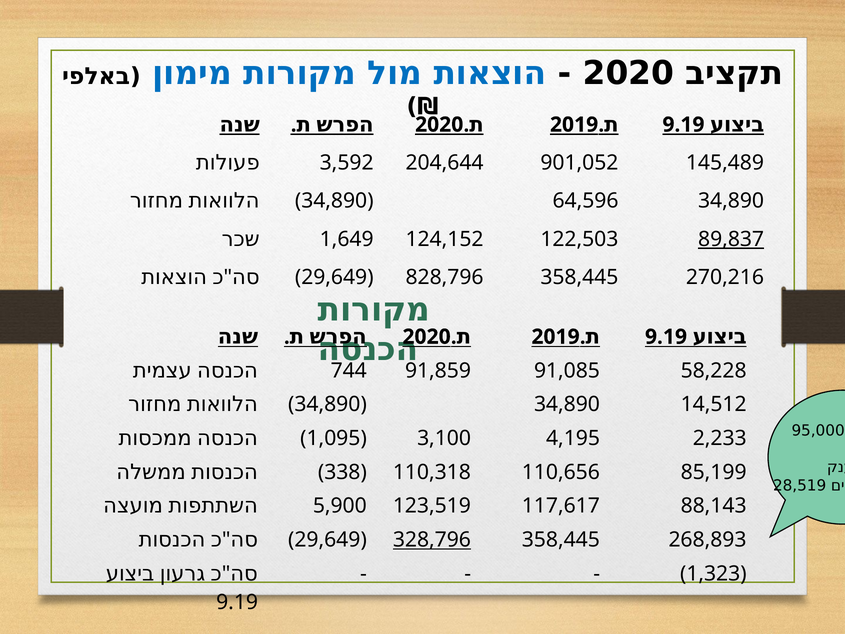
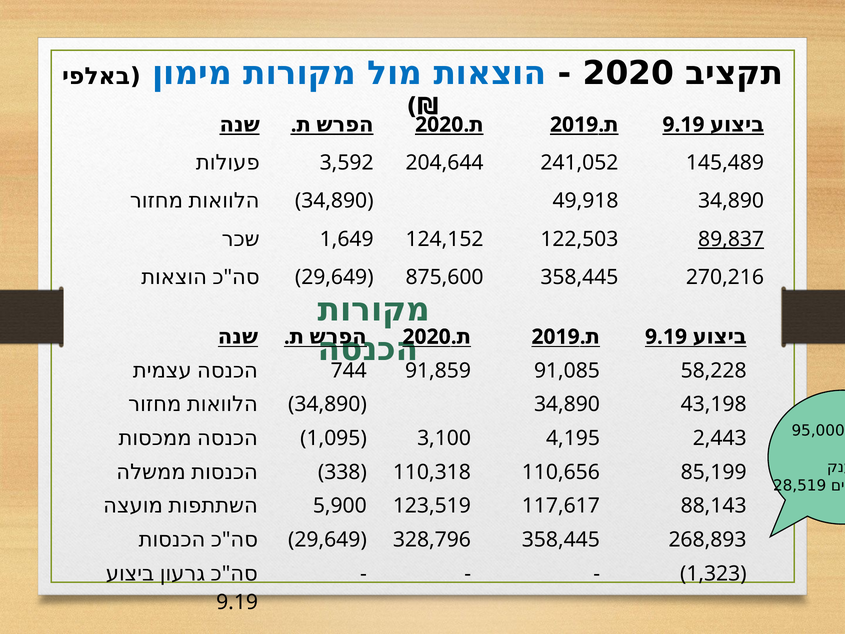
901,052: 901,052 -> 241,052
64,596: 64,596 -> 49,918
828,796: 828,796 -> 875,600
14,512: 14,512 -> 43,198
2,233: 2,233 -> 2,443
328,796 underline: present -> none
